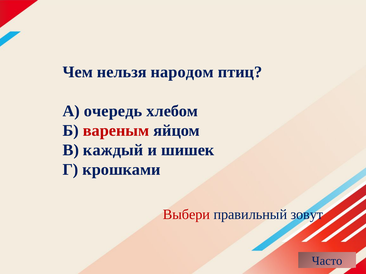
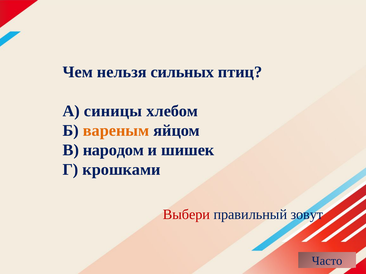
народом: народом -> сильных
очередь: очередь -> синицы
вареным colour: red -> orange
каждый: каждый -> народом
